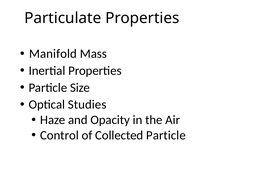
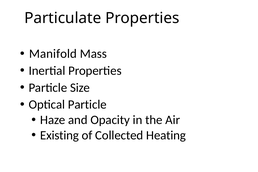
Optical Studies: Studies -> Particle
Control: Control -> Existing
Collected Particle: Particle -> Heating
